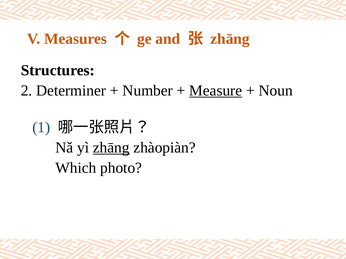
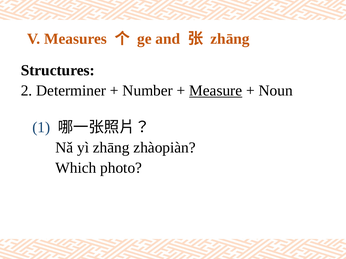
zhāng at (111, 148) underline: present -> none
